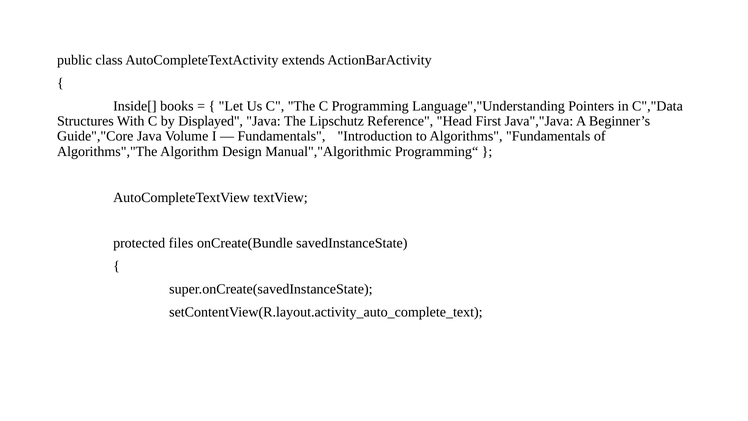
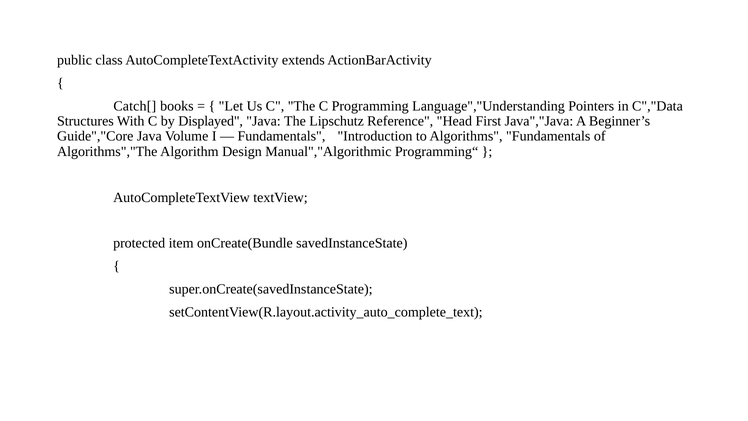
Inside[: Inside[ -> Catch[
files: files -> item
